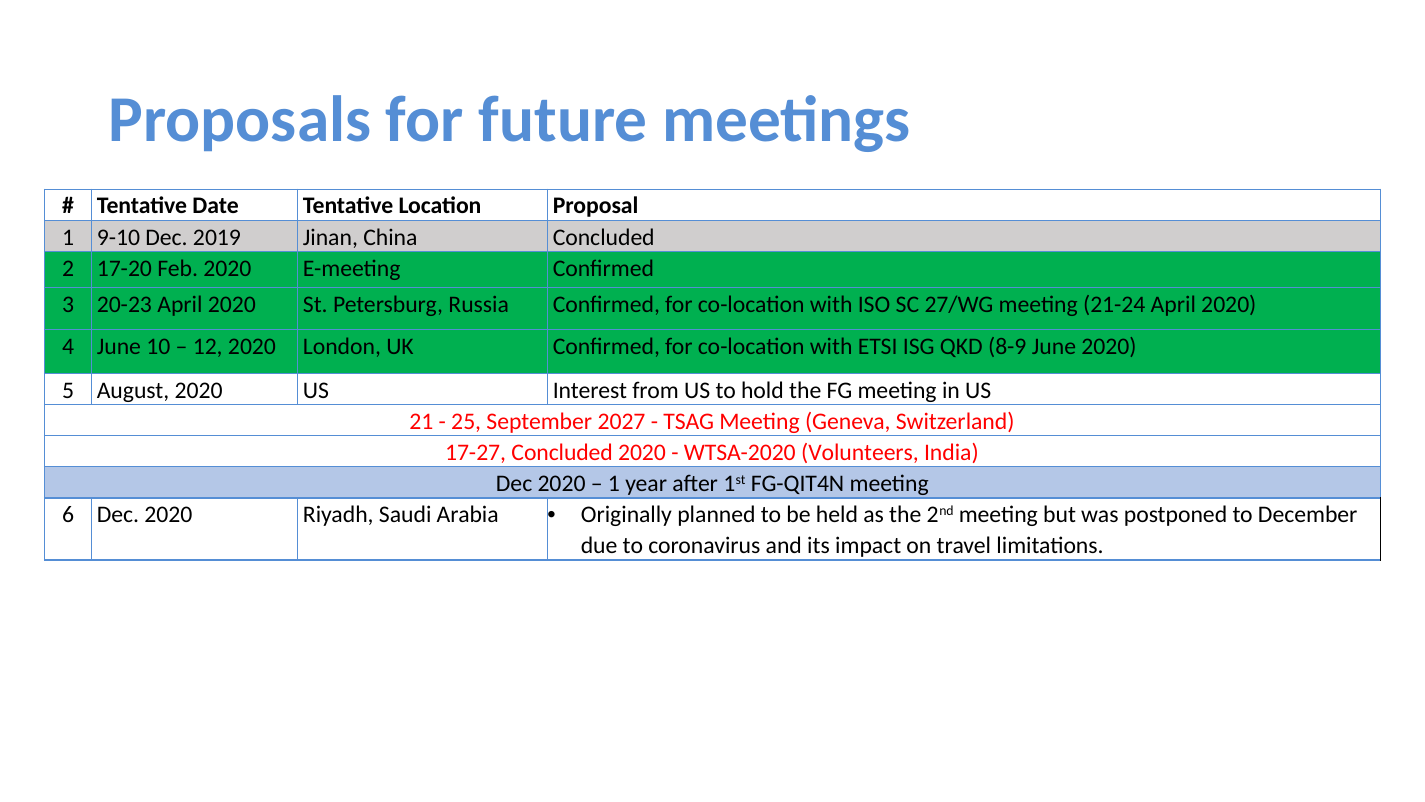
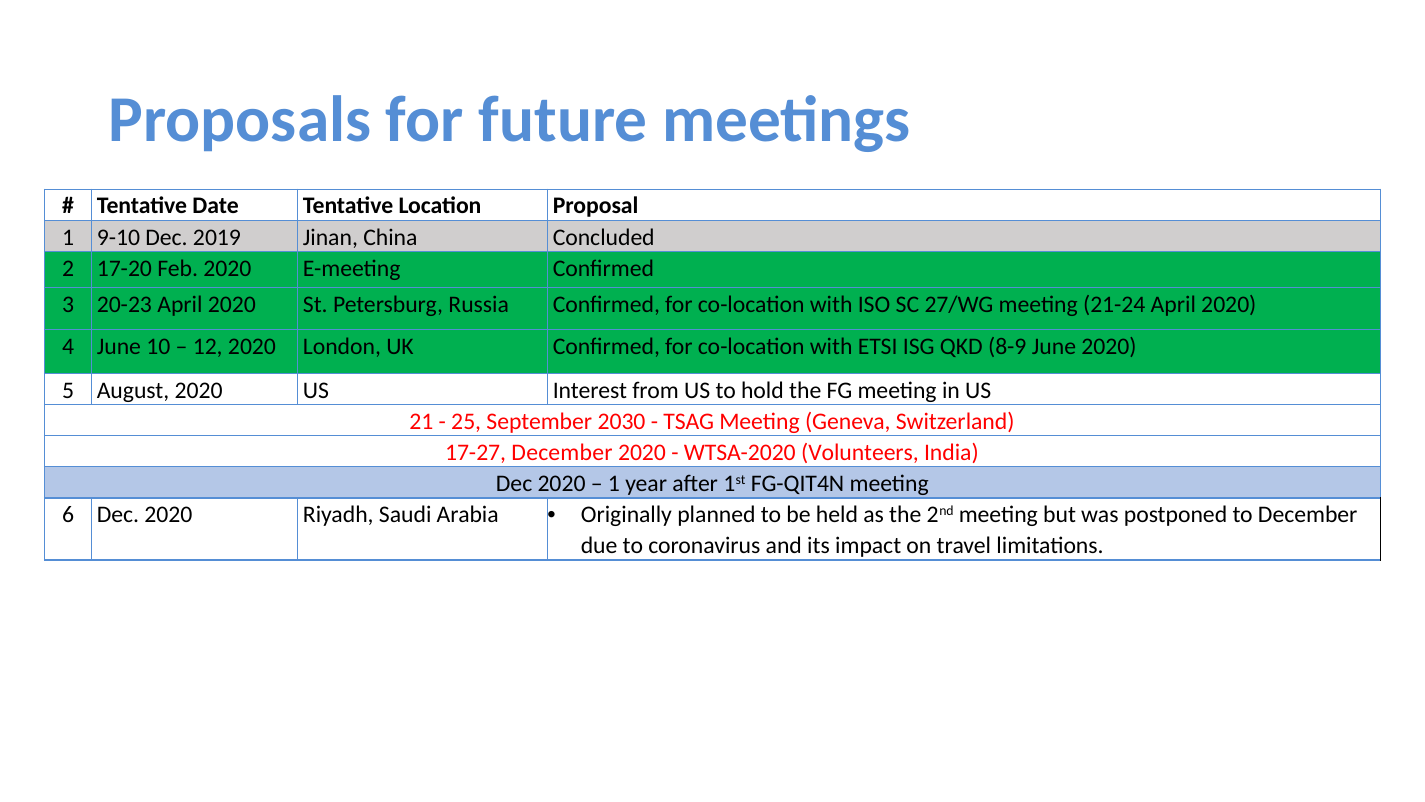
2027: 2027 -> 2030
17-27 Concluded: Concluded -> December
